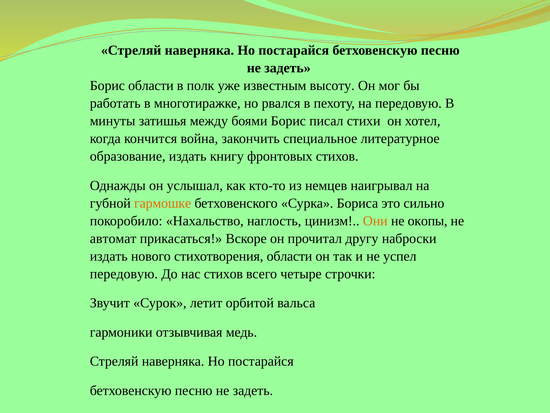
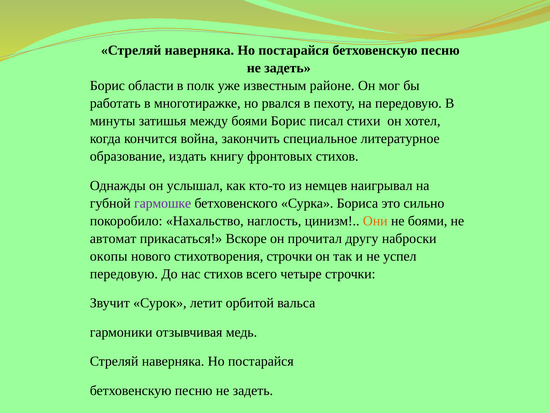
высоту: высоту -> районе
гармошке colour: orange -> purple
не окопы: окопы -> боями
издать at (109, 256): издать -> окопы
стихотворения области: области -> строчки
